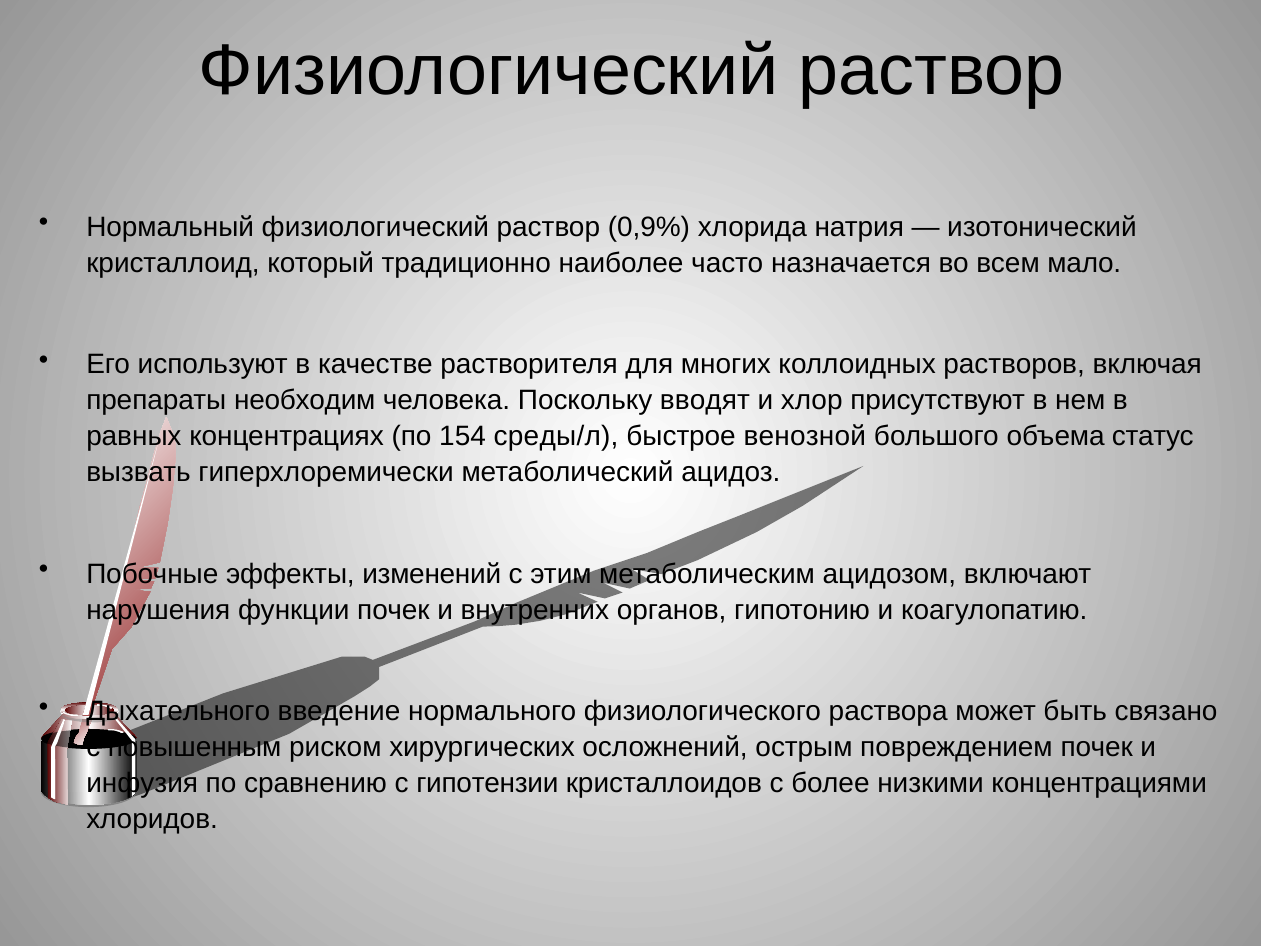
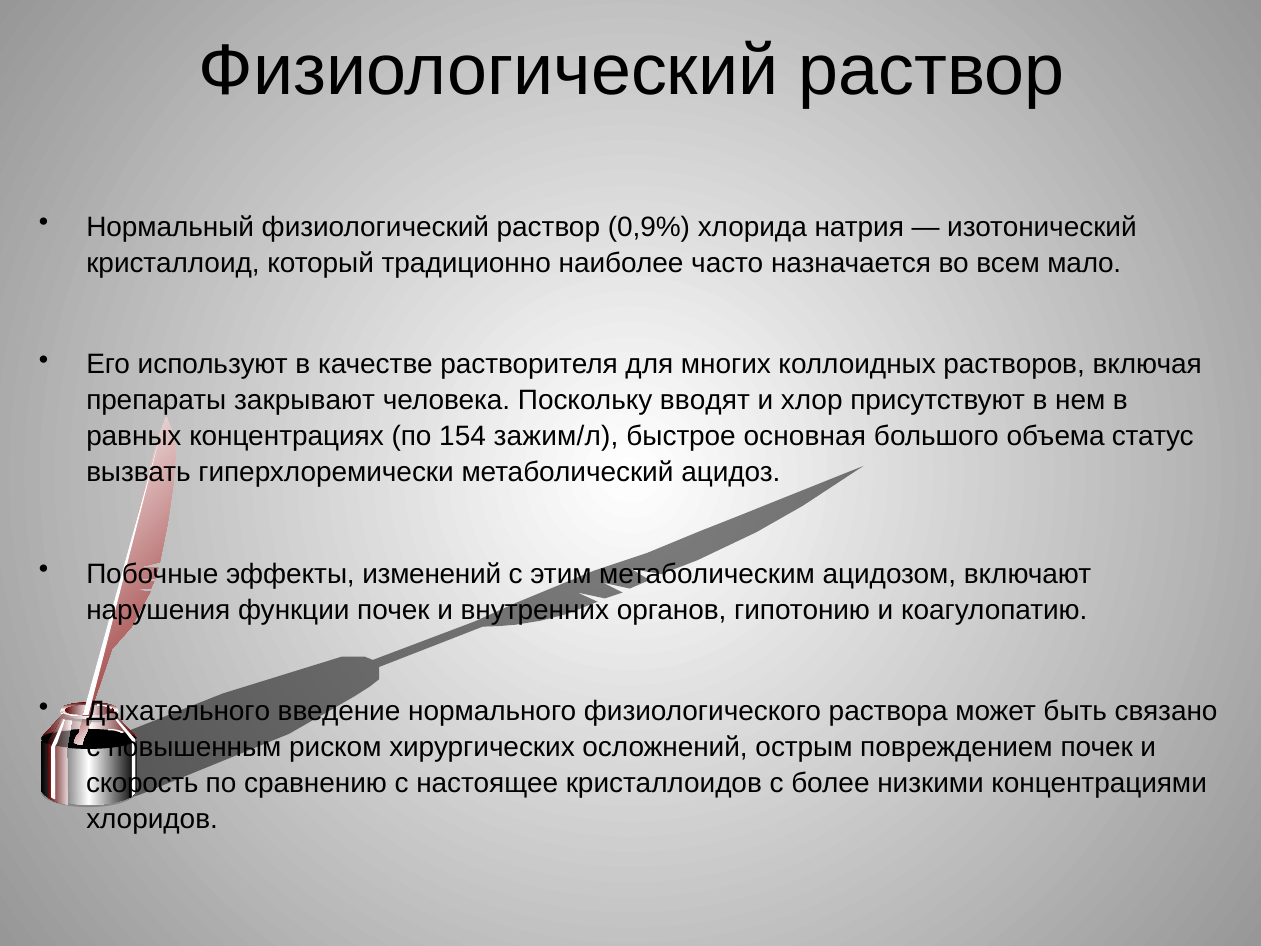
необходим: необходим -> закрывают
среды/л: среды/л -> зажим/л
венозной: венозной -> основная
инфузия: инфузия -> скорость
гипотензии: гипотензии -> настоящее
